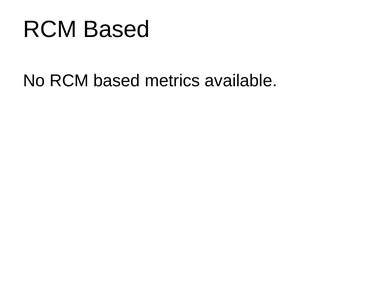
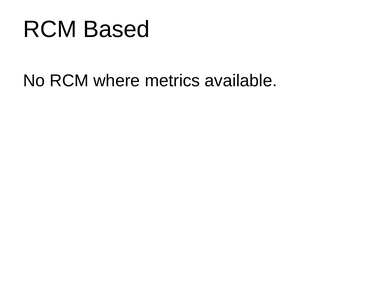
No RCM based: based -> where
